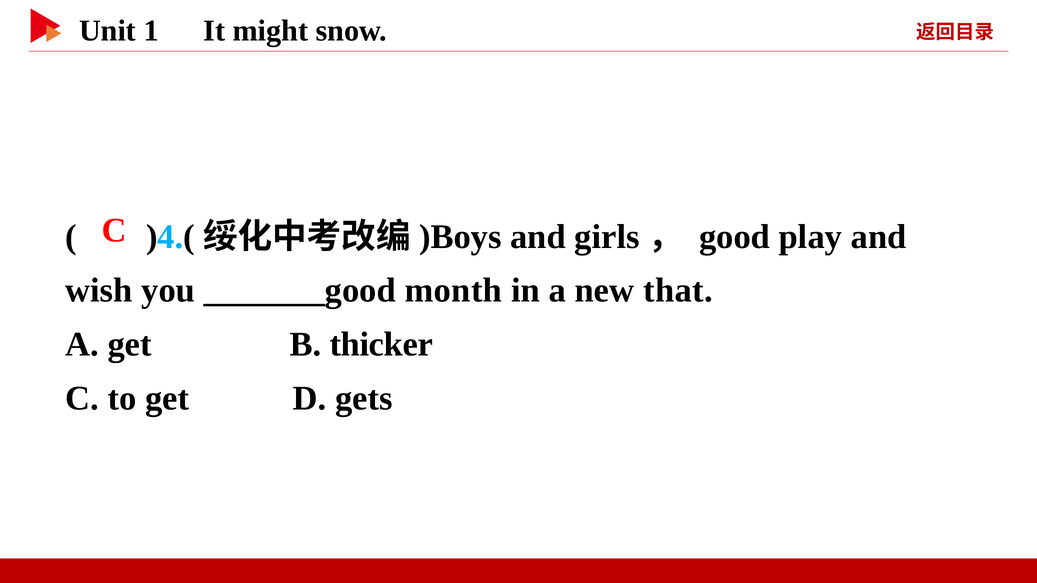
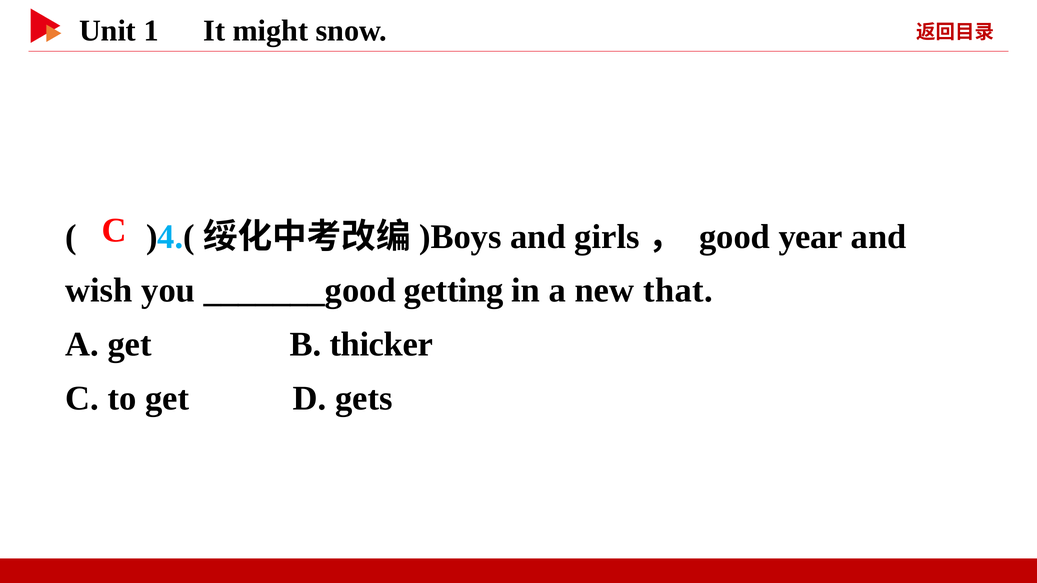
play: play -> year
month: month -> getting
